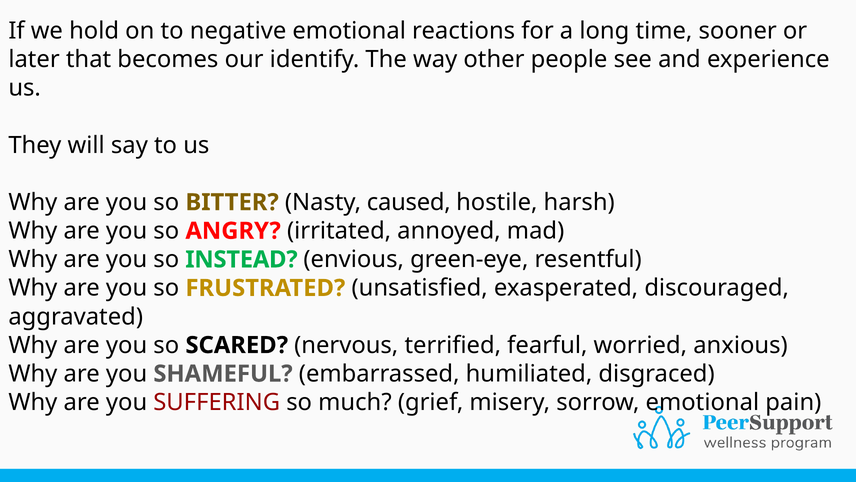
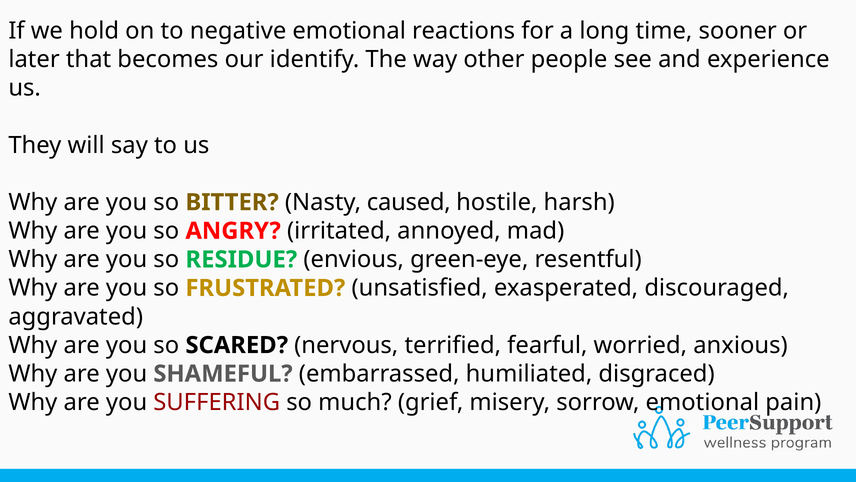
INSTEAD: INSTEAD -> RESIDUE
